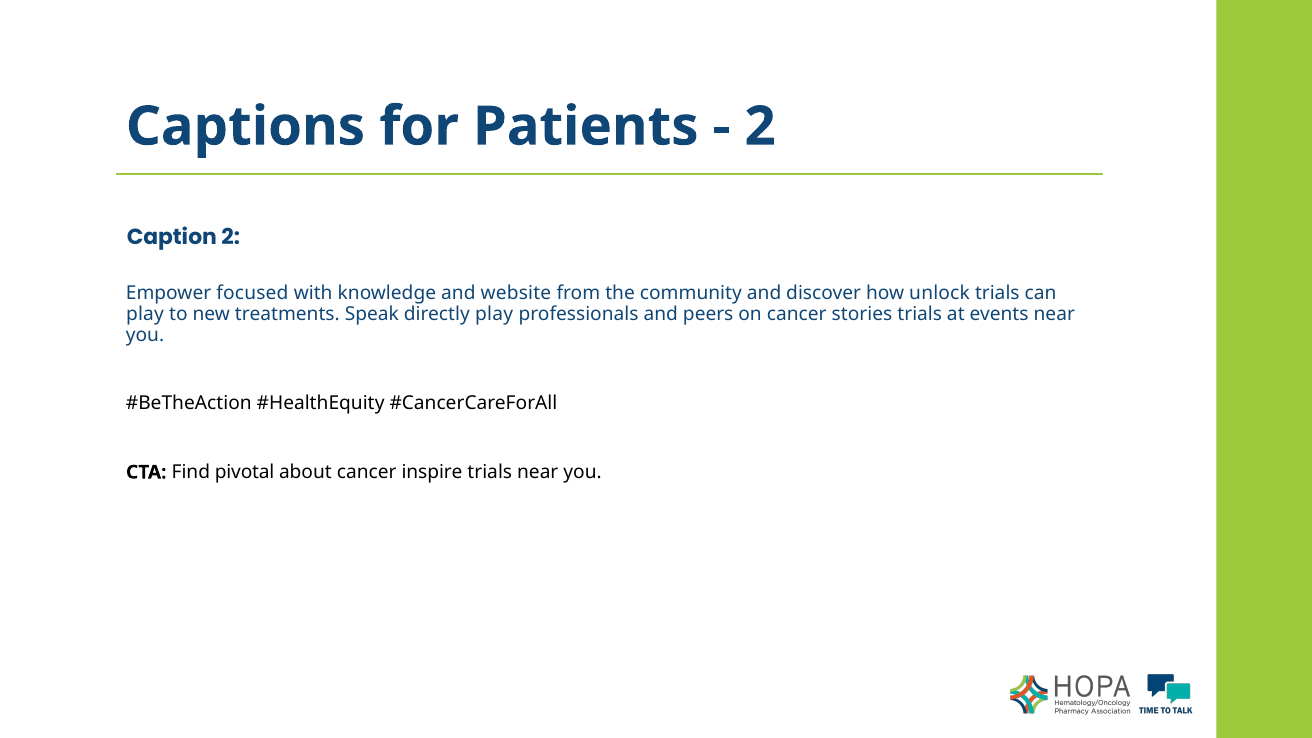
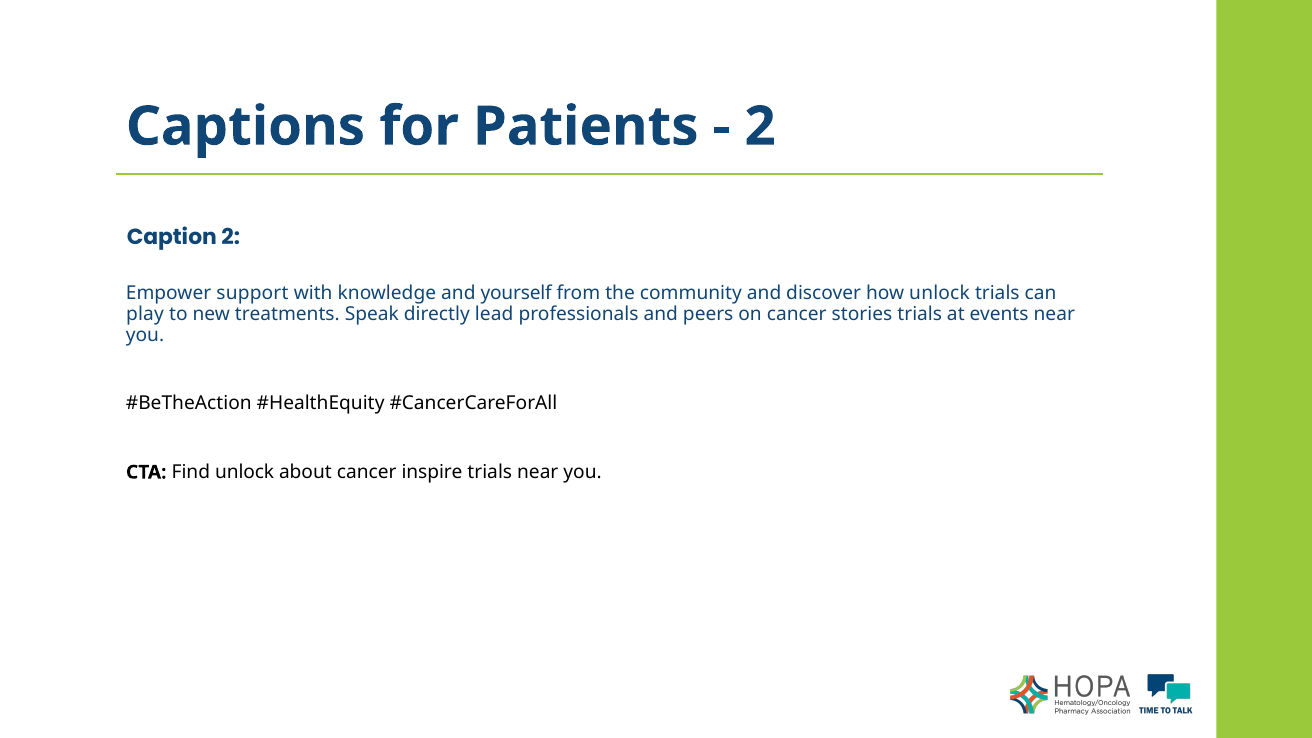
focused: focused -> support
website: website -> yourself
directly play: play -> lead
Find pivotal: pivotal -> unlock
